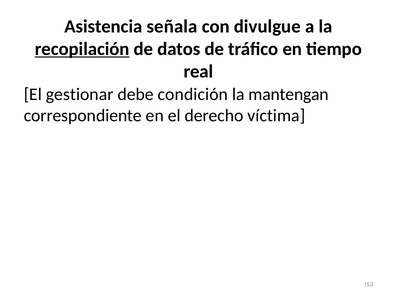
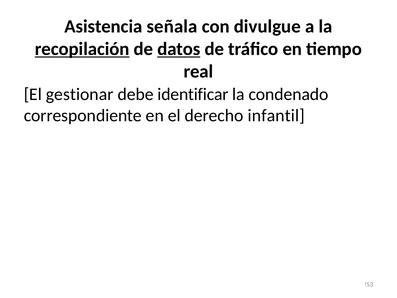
datos underline: none -> present
condición: condición -> identificar
mantengan: mantengan -> condenado
víctima: víctima -> infantil
